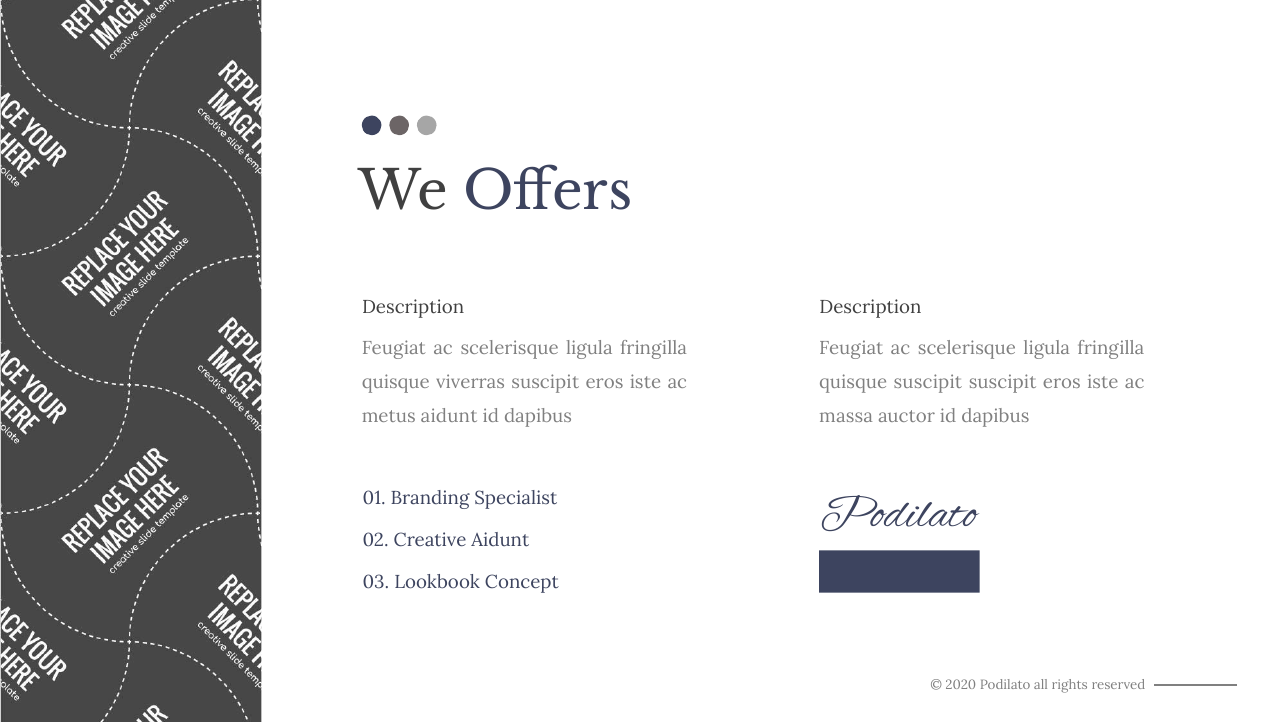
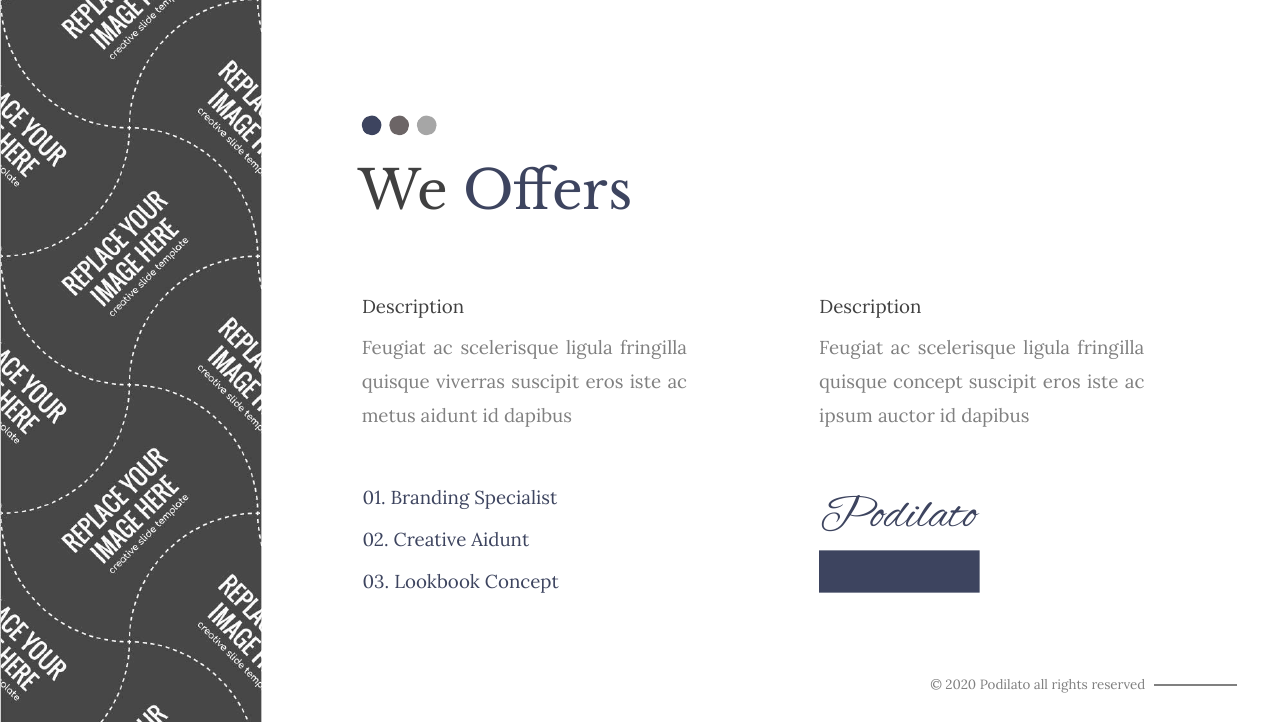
quisque suscipit: suscipit -> concept
massa: massa -> ipsum
